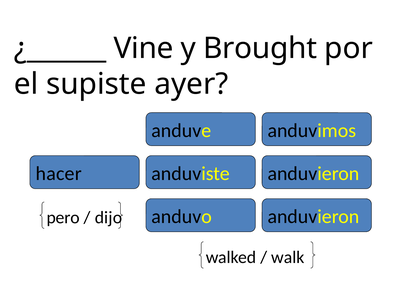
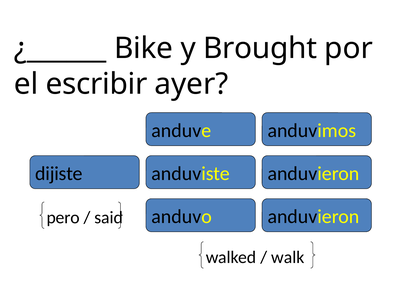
Vine: Vine -> Bike
supiste: supiste -> escribir
hacer: hacer -> dijiste
dijo: dijo -> said
